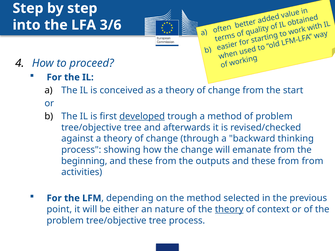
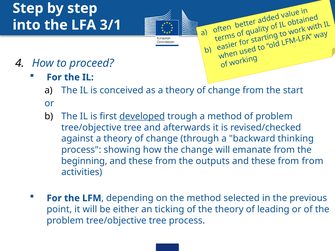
3/6: 3/6 -> 3/1
nature: nature -> ticking
theory at (229, 210) underline: present -> none
context: context -> leading
